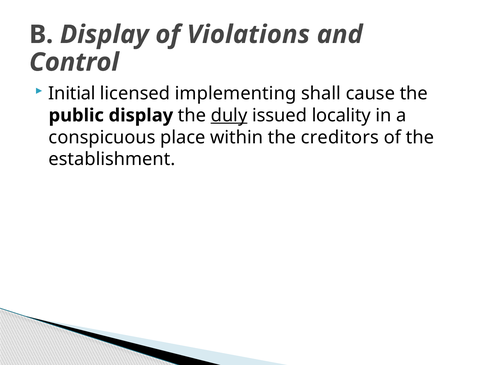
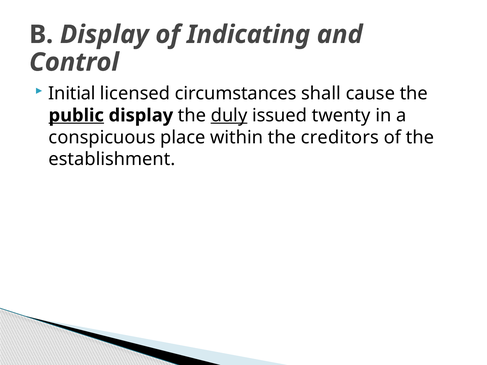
Violations: Violations -> Indicating
implementing: implementing -> circumstances
public underline: none -> present
locality: locality -> twenty
